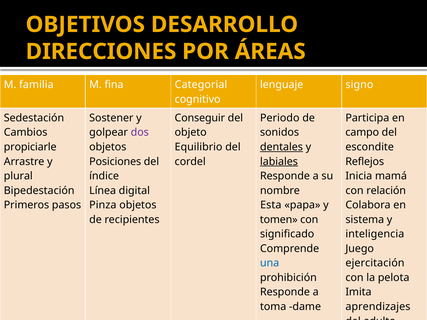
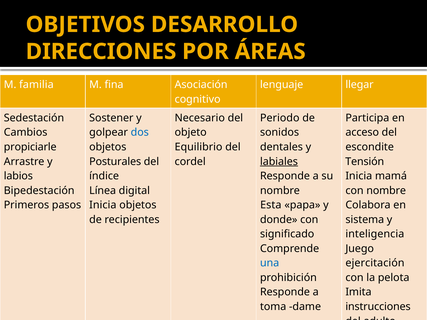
Categorial: Categorial -> Asociación
signo: signo -> llegar
Conseguir: Conseguir -> Necesario
dos colour: purple -> blue
campo: campo -> acceso
dentales underline: present -> none
Posiciones: Posiciones -> Posturales
Reflejos: Reflejos -> Tensión
plural: plural -> labios
con relación: relación -> nombre
Pinza at (103, 205): Pinza -> Inicia
tomen: tomen -> donde
aprendizajes: aprendizajes -> instrucciones
